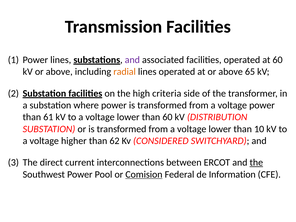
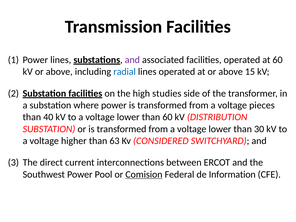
radial colour: orange -> blue
65: 65 -> 15
criteria: criteria -> studies
voltage power: power -> pieces
61: 61 -> 40
10: 10 -> 30
62: 62 -> 63
the at (256, 163) underline: present -> none
